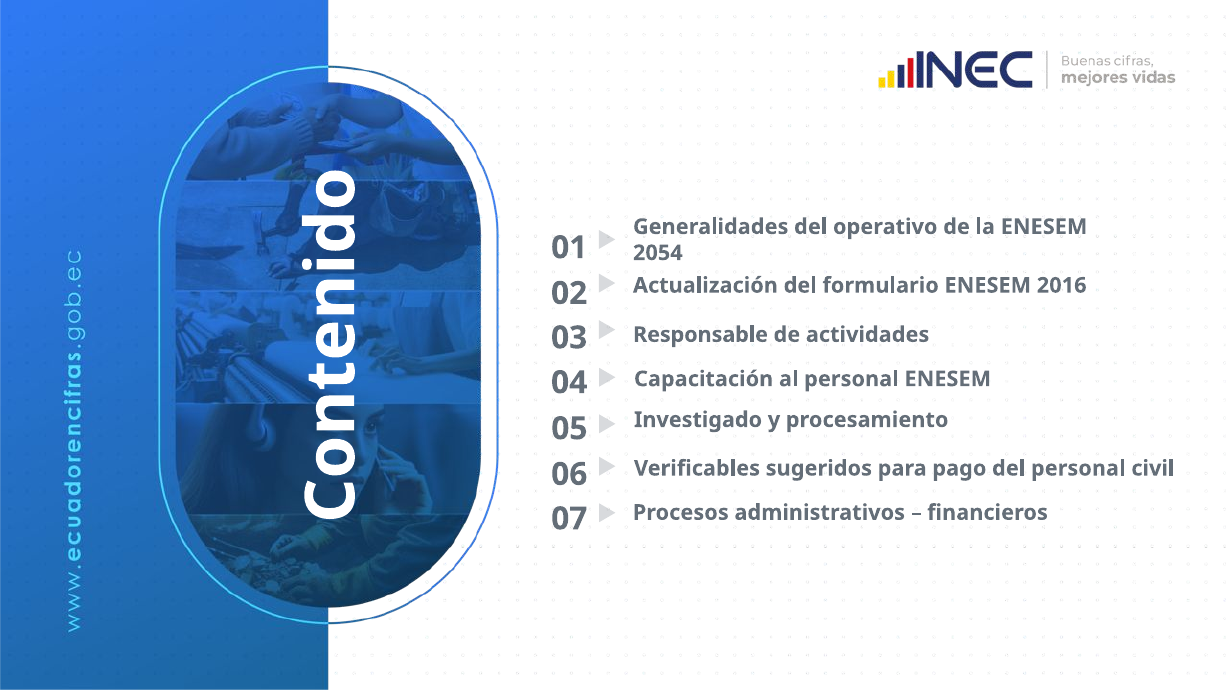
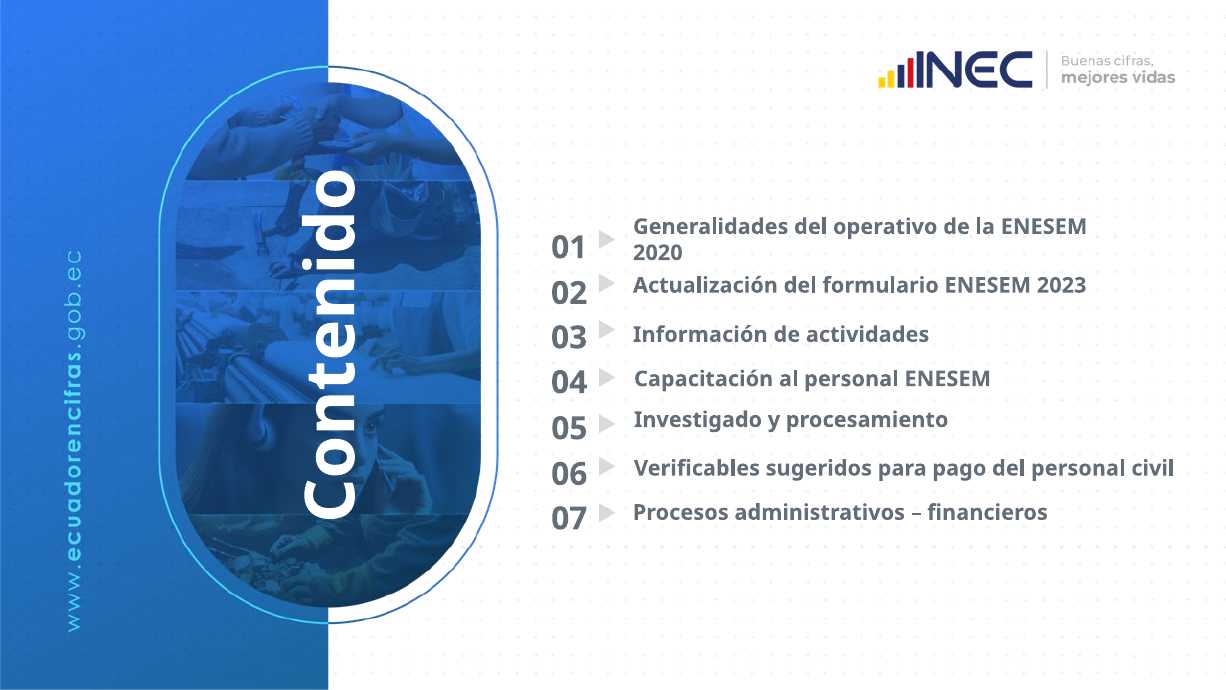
2054: 2054 -> 2020
2016: 2016 -> 2023
Responsable: Responsable -> Información
